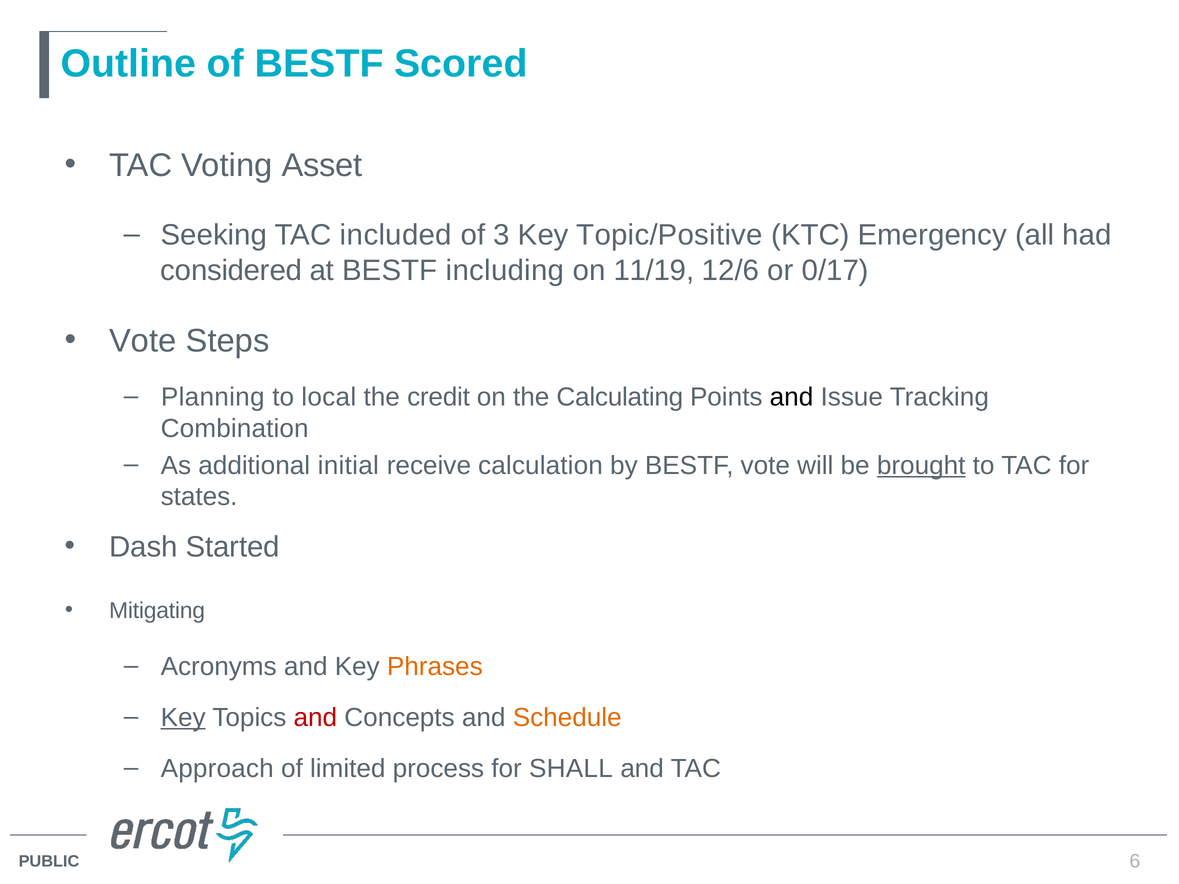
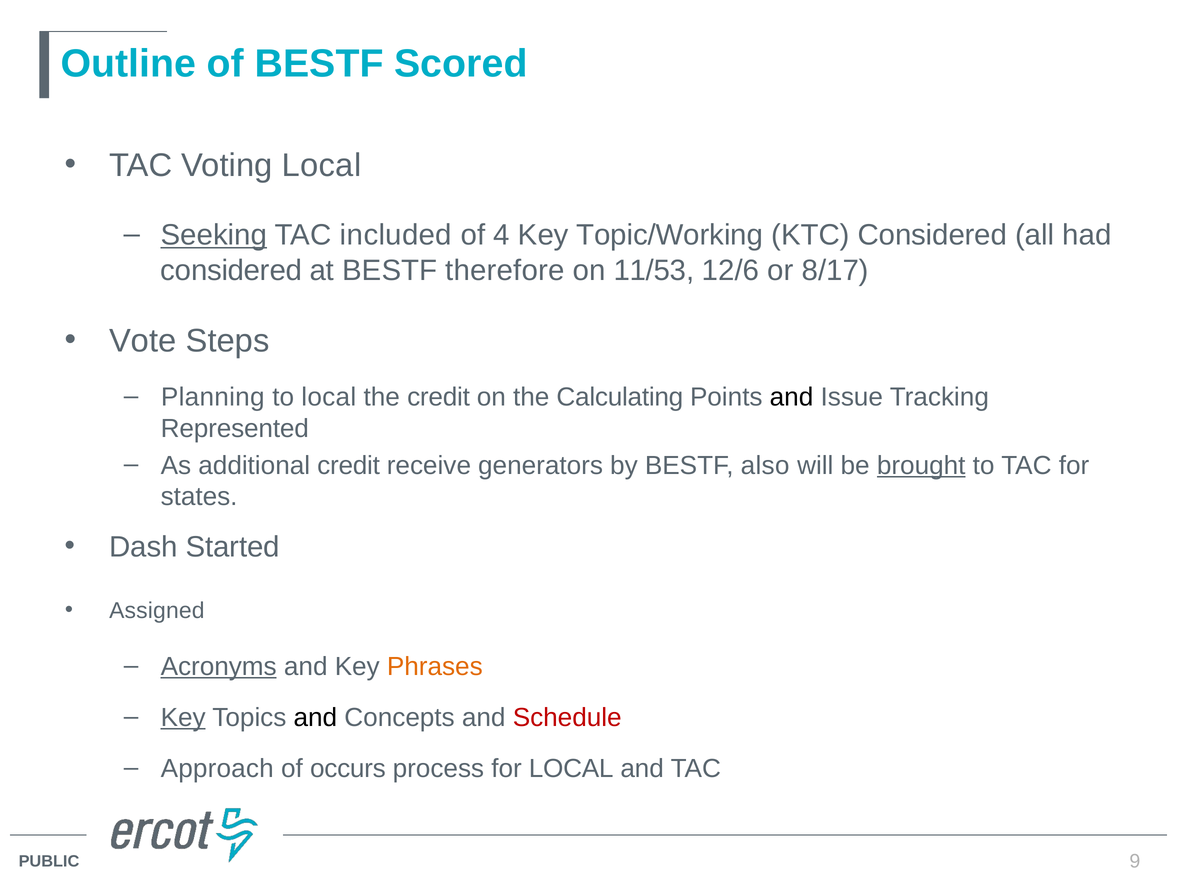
Voting Asset: Asset -> Local
Seeking underline: none -> present
3: 3 -> 4
Topic/Positive: Topic/Positive -> Topic/Working
KTC Emergency: Emergency -> Considered
including: including -> therefore
11/19: 11/19 -> 11/53
0/17: 0/17 -> 8/17
Combination: Combination -> Represented
additional initial: initial -> credit
calculation: calculation -> generators
BESTF vote: vote -> also
Mitigating: Mitigating -> Assigned
Acronyms underline: none -> present
and at (315, 718) colour: red -> black
Schedule colour: orange -> red
limited: limited -> occurs
for SHALL: SHALL -> LOCAL
6: 6 -> 9
